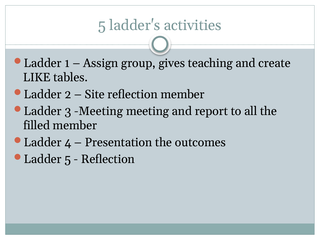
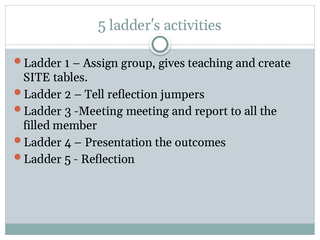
LIKE: LIKE -> SITE
Site: Site -> Tell
reflection member: member -> jumpers
